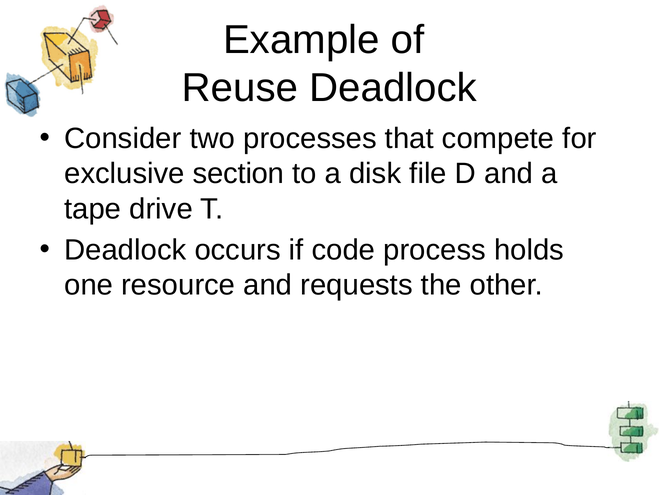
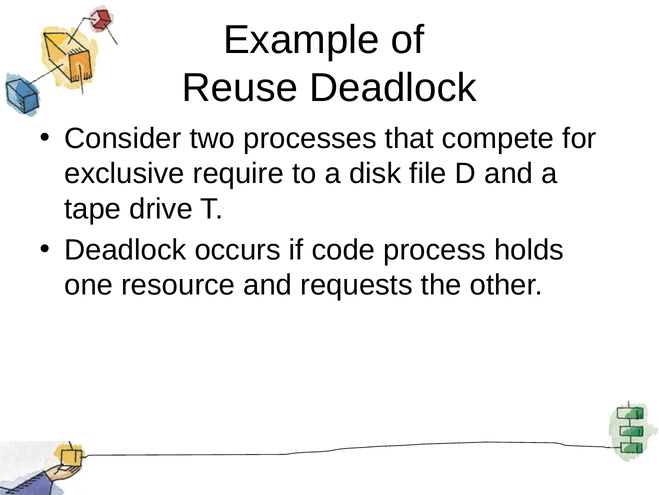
section: section -> require
